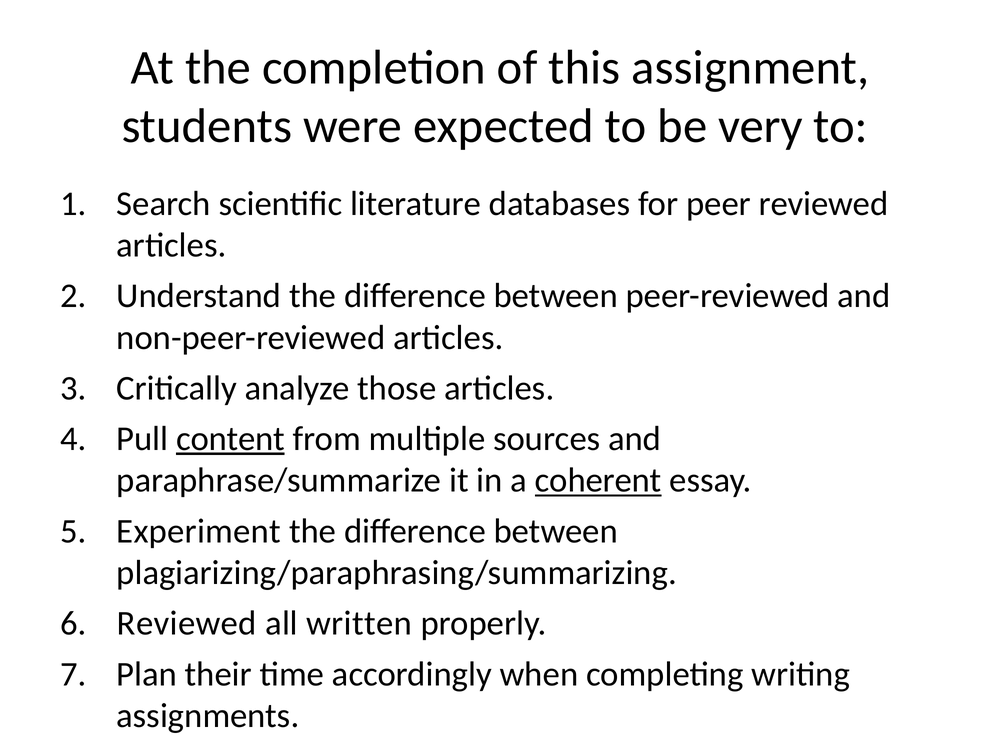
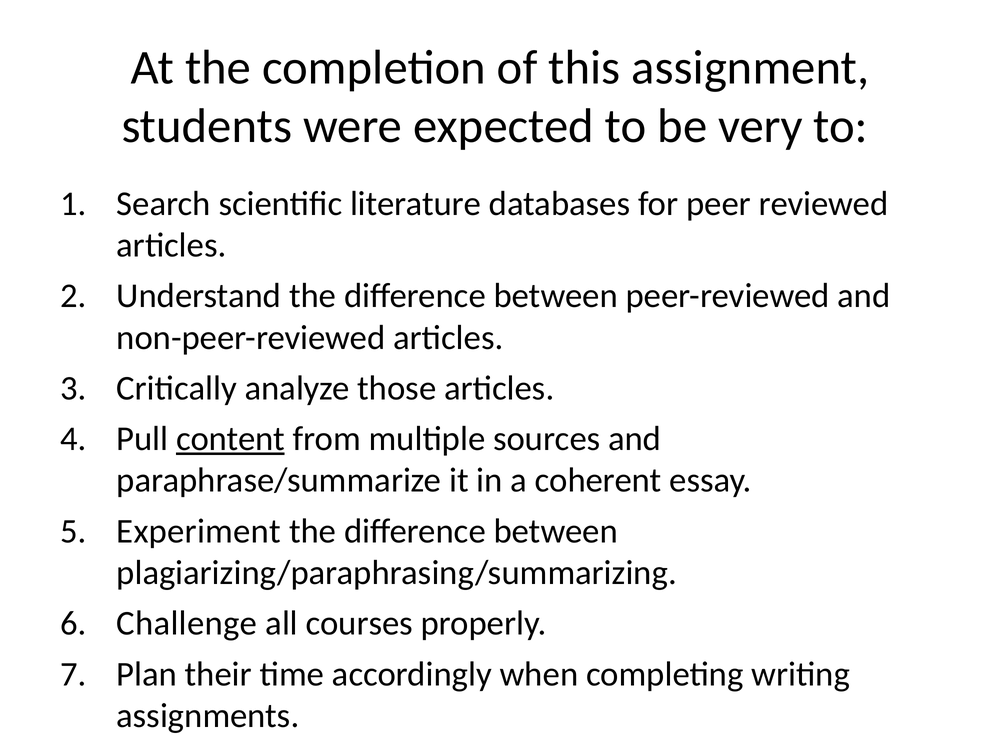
coherent underline: present -> none
Reviewed at (187, 623): Reviewed -> Challenge
written: written -> courses
